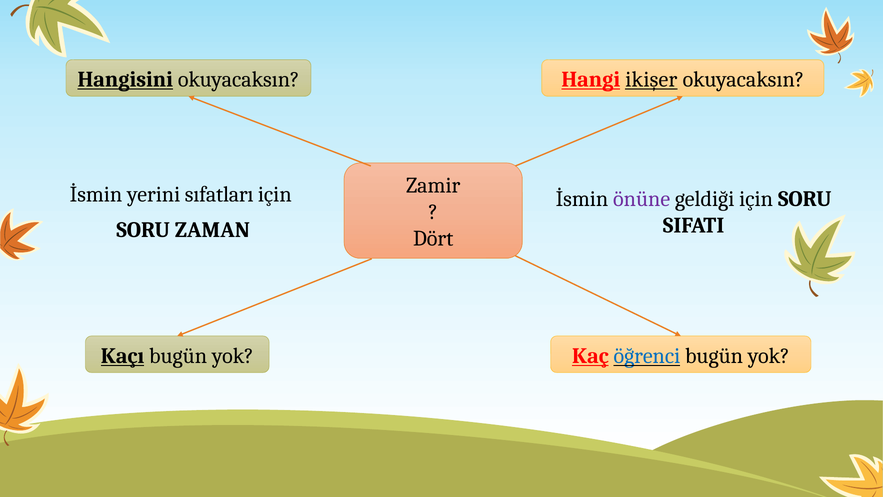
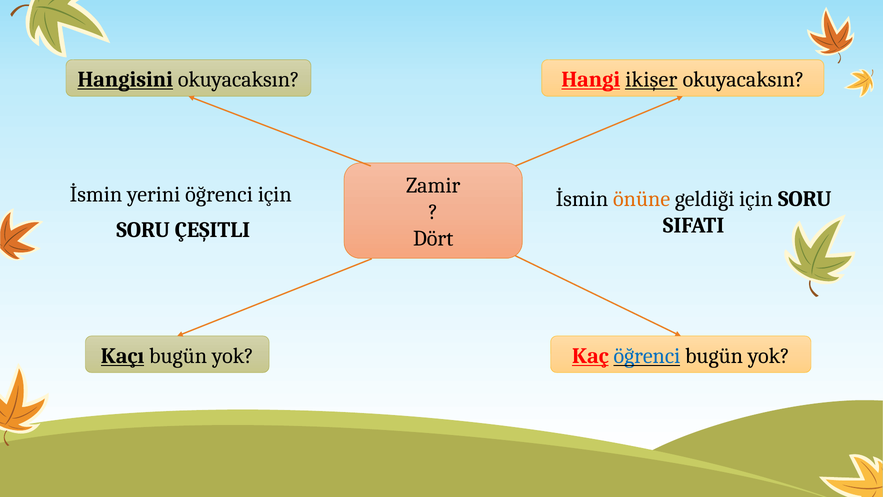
yerini sıfatları: sıfatları -> öğrenci
önüne colour: purple -> orange
ZAMAN: ZAMAN -> ÇEŞITLI
